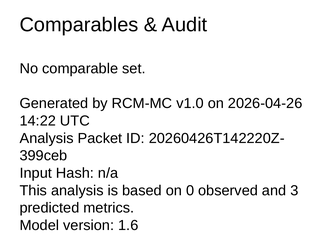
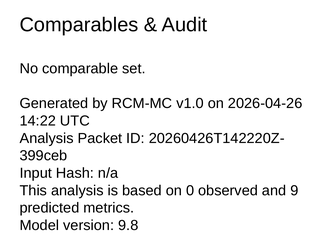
3: 3 -> 9
1.6: 1.6 -> 9.8
